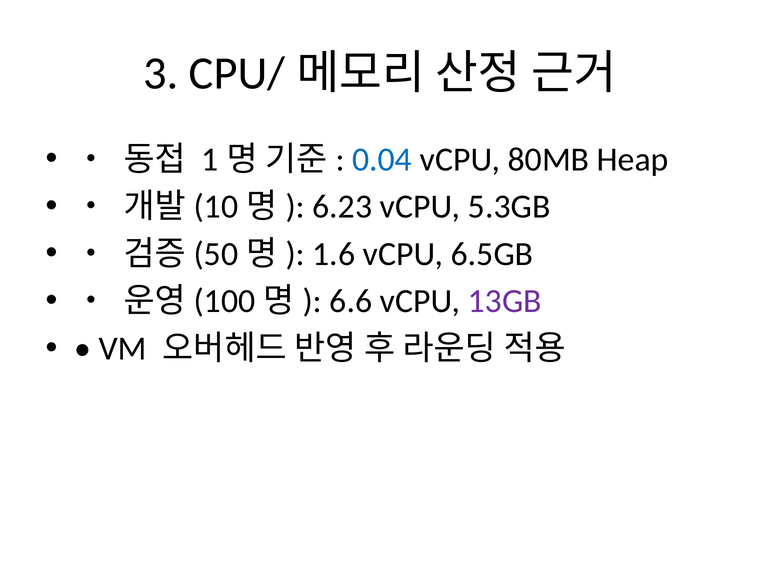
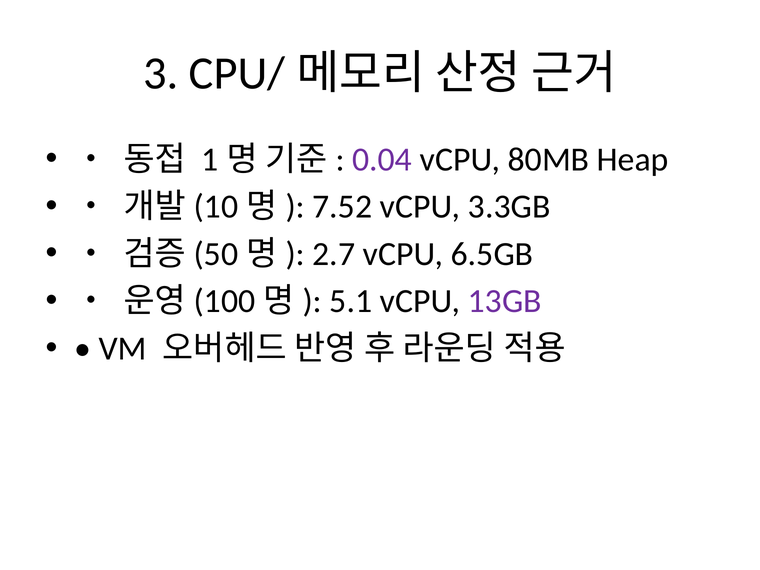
0.04 colour: blue -> purple
6.23: 6.23 -> 7.52
5.3GB: 5.3GB -> 3.3GB
1.6: 1.6 -> 2.7
6.6: 6.6 -> 5.1
